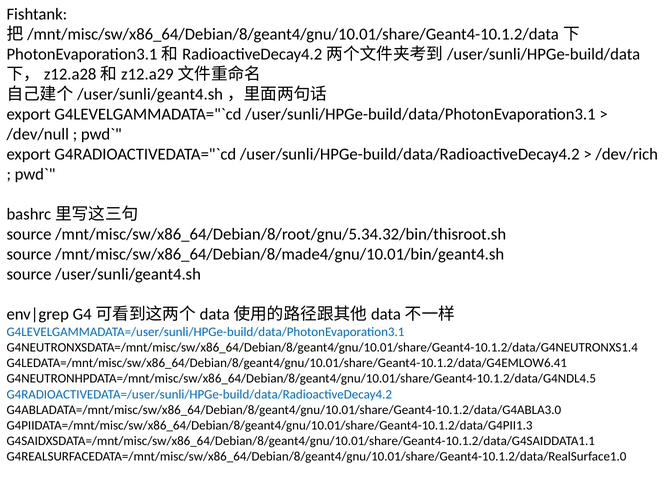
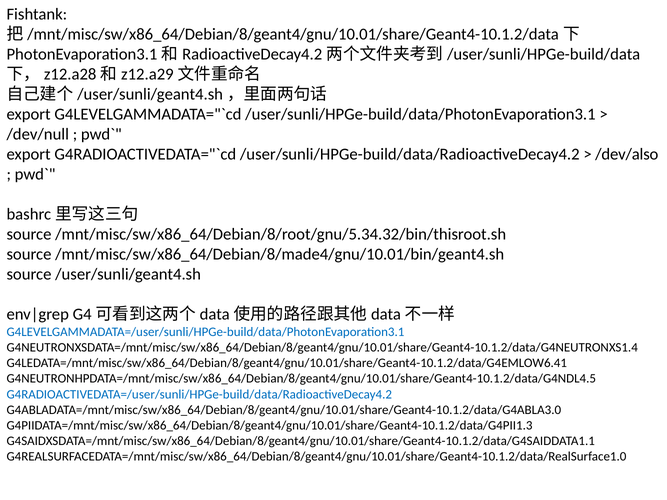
/dev/rich: /dev/rich -> /dev/also
